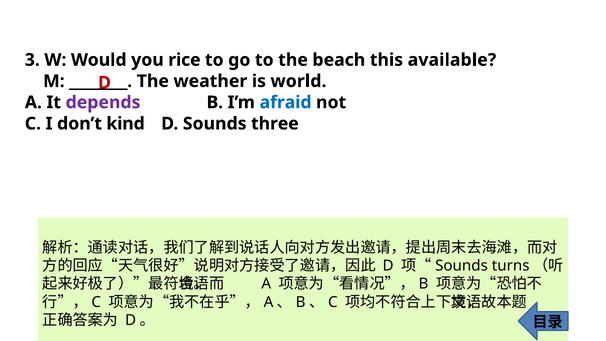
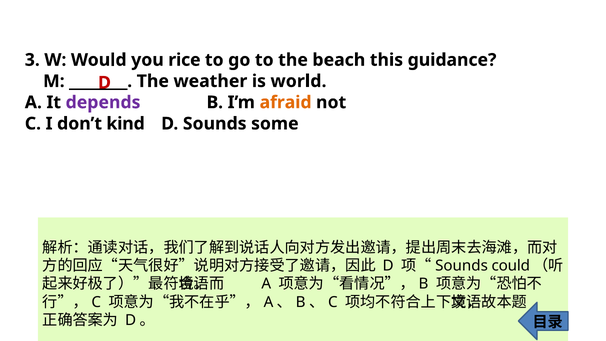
available: available -> guidance
afraid colour: blue -> orange
three: three -> some
turns: turns -> could
